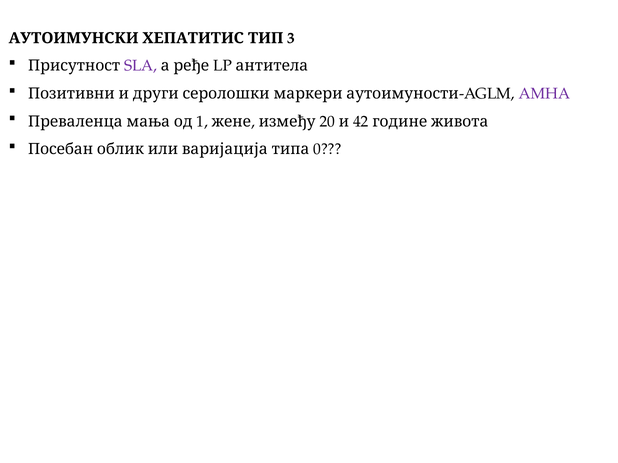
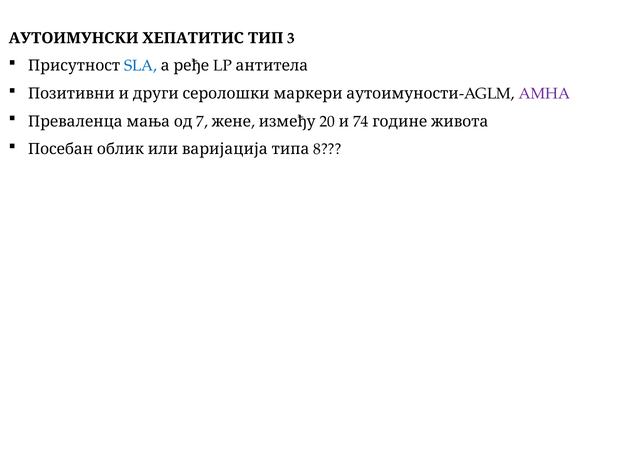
SLA colour: purple -> blue
1: 1 -> 7
42: 42 -> 74
0: 0 -> 8
